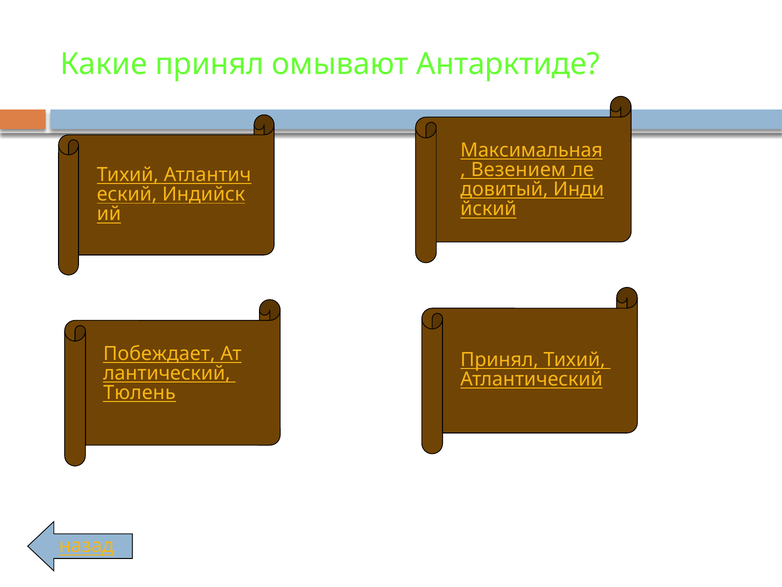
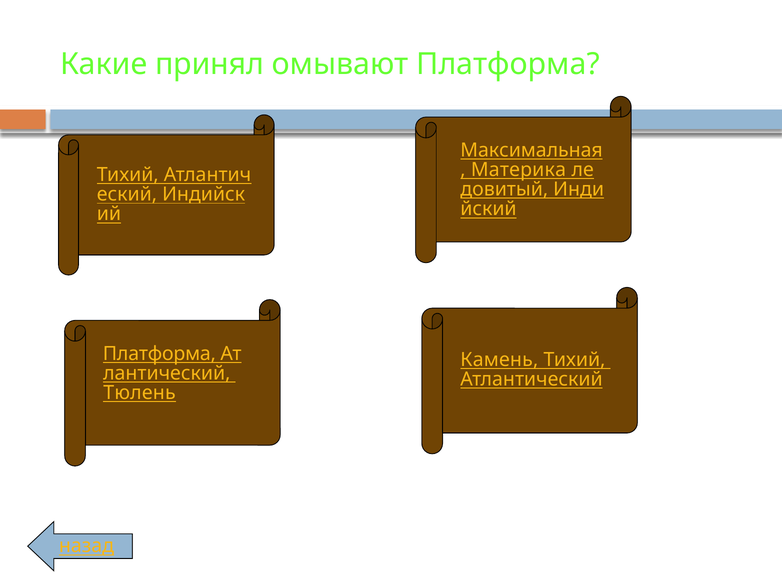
омывают Антарктиде: Антарктиде -> Платформа
Везением: Везением -> Материка
Побеждает at (159, 353): Побеждает -> Платформа
Принял at (499, 359): Принял -> Камень
